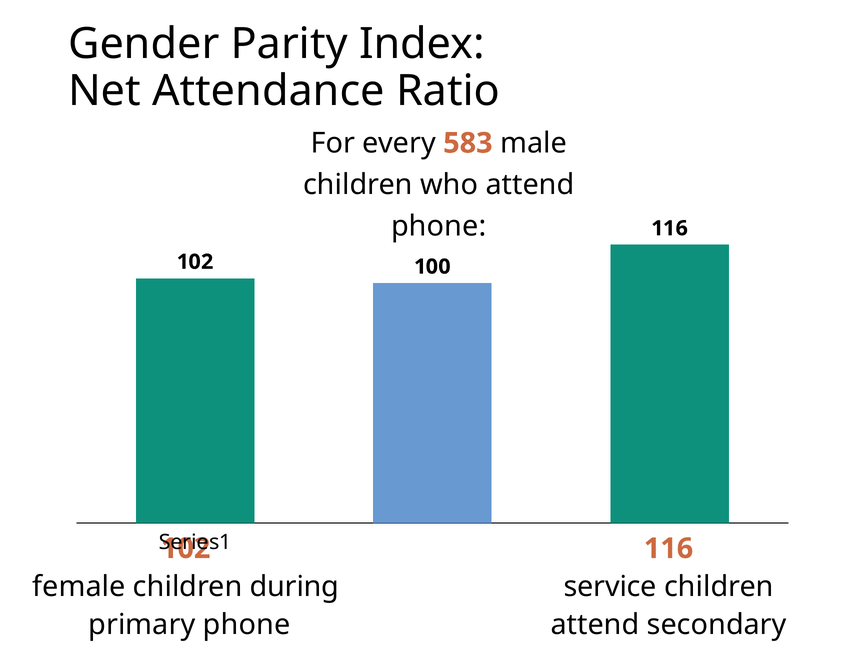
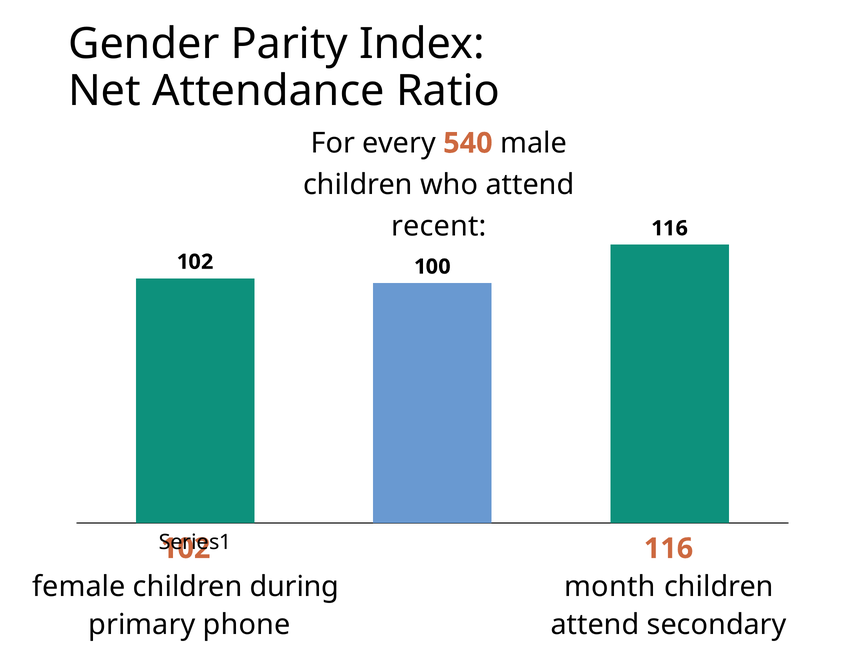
583: 583 -> 540
phone at (439, 226): phone -> recent
service: service -> month
